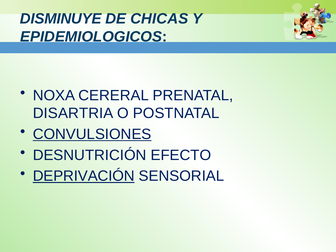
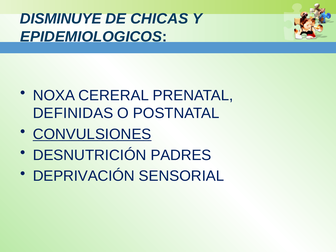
DISARTRIA: DISARTRIA -> DEFINIDAS
EFECTO: EFECTO -> PADRES
DEPRIVACIÓN underline: present -> none
